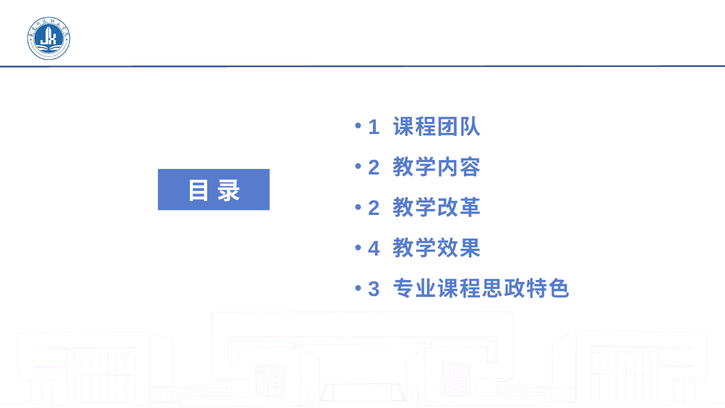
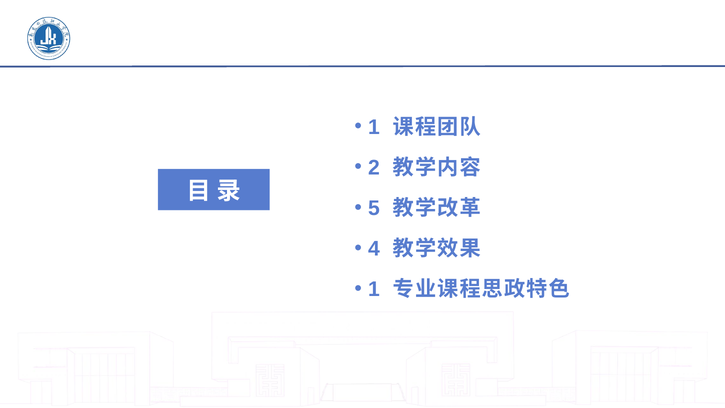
2 at (374, 208): 2 -> 5
3 at (374, 289): 3 -> 1
